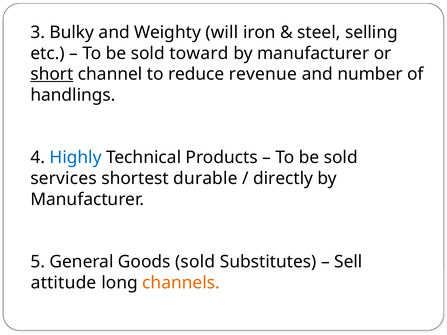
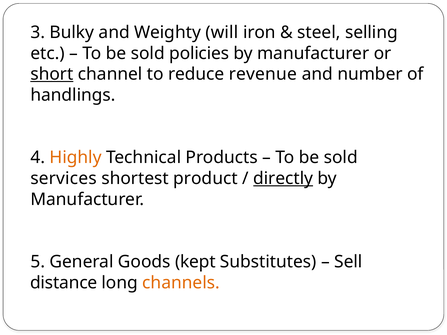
toward: toward -> policies
Highly colour: blue -> orange
shortest durable: durable -> product
directly underline: none -> present
Goods sold: sold -> kept
attitude: attitude -> distance
